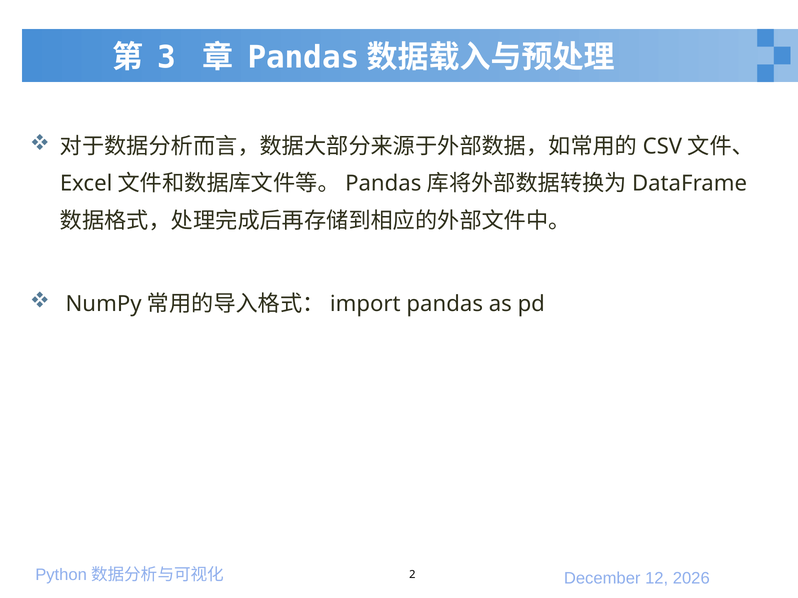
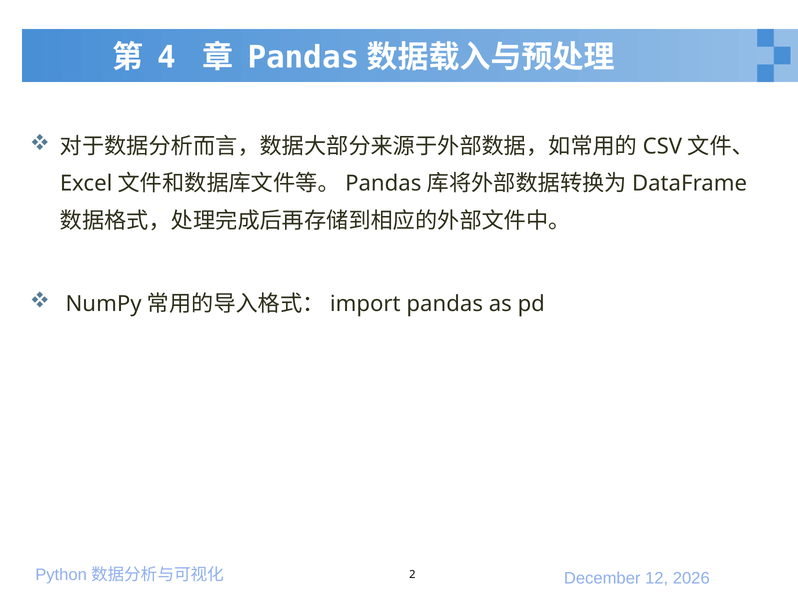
3: 3 -> 4
